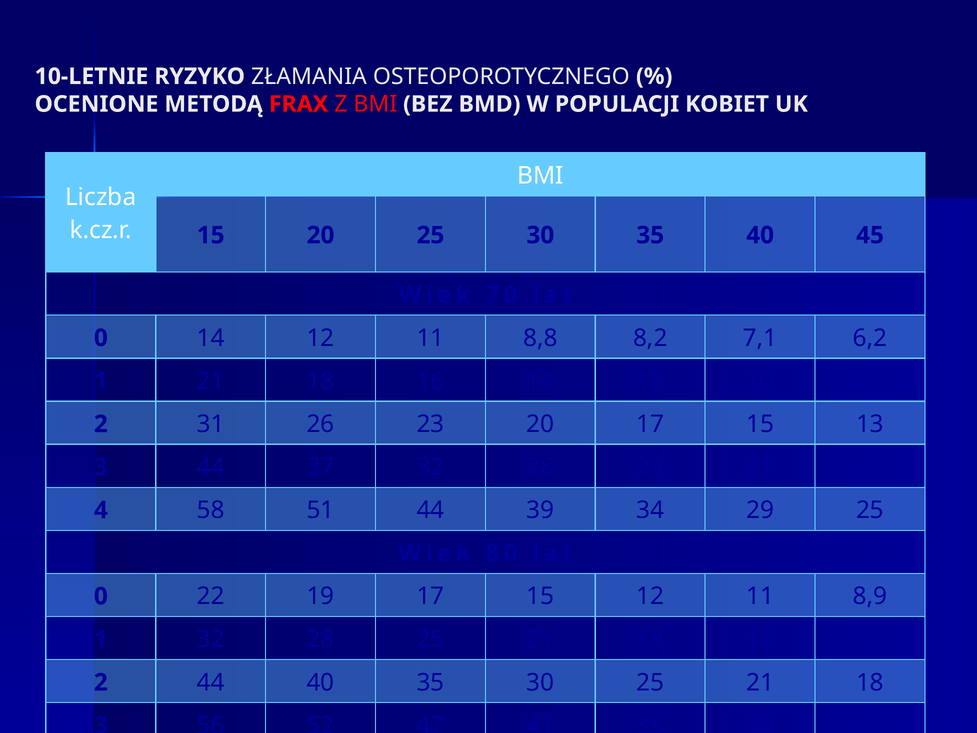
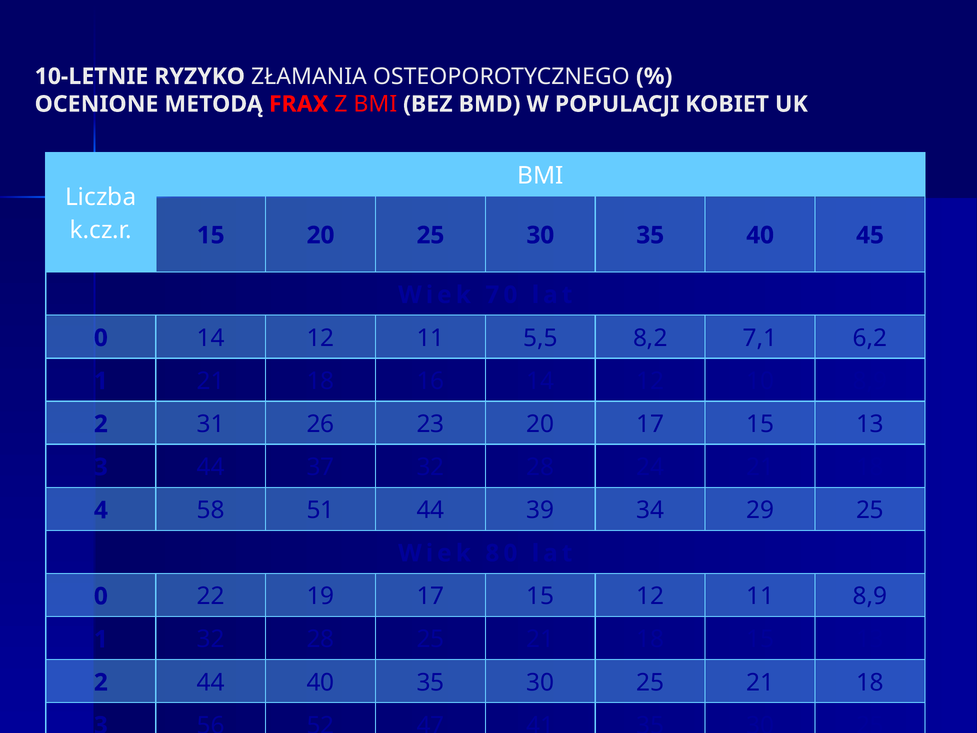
8,8: 8,8 -> 5,5
